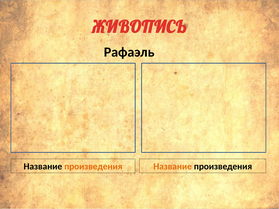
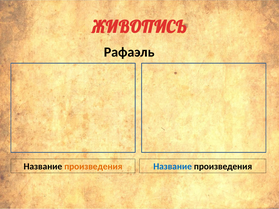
Название at (173, 167) colour: orange -> blue
